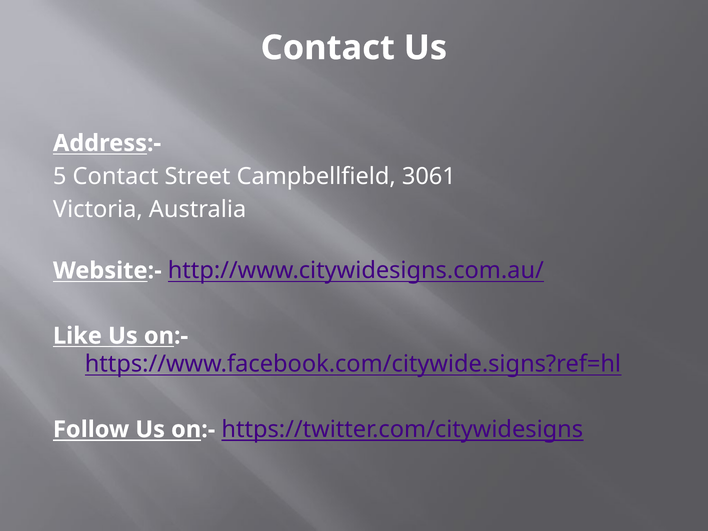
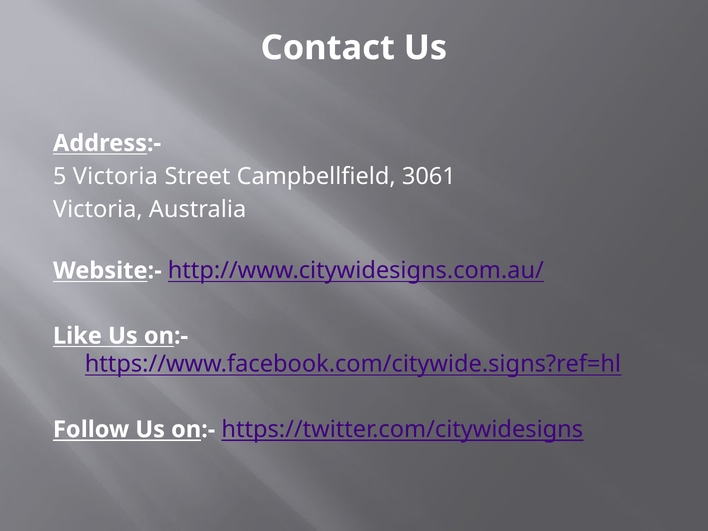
5 Contact: Contact -> Victoria
